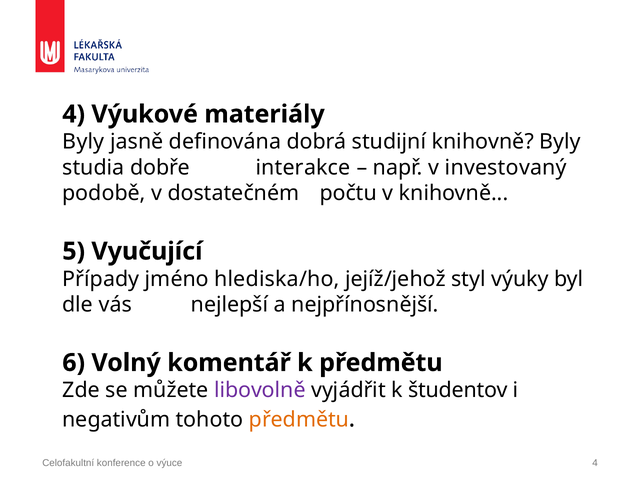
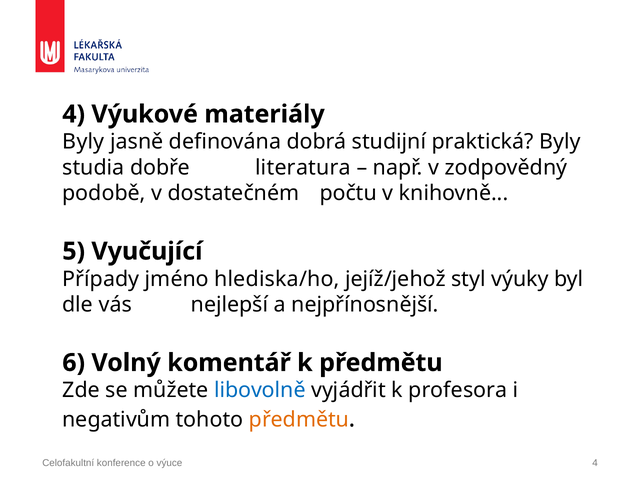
studijní knihovně: knihovně -> praktická
interakce: interakce -> literatura
investovaný: investovaný -> zodpovědný
libovolně colour: purple -> blue
študentov: študentov -> profesora
